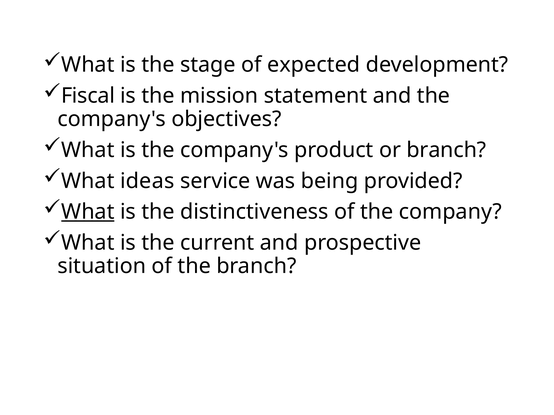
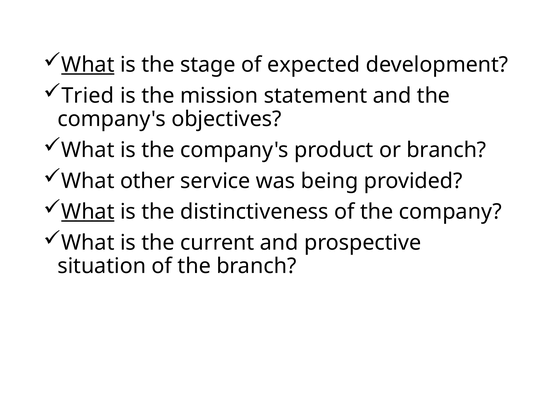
What at (88, 65) underline: none -> present
Fiscal: Fiscal -> Tried
ideas: ideas -> other
